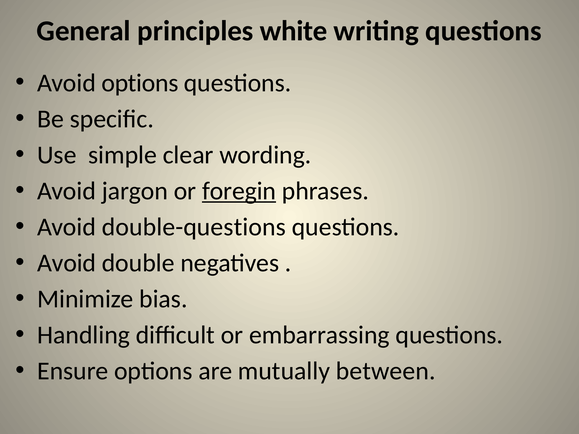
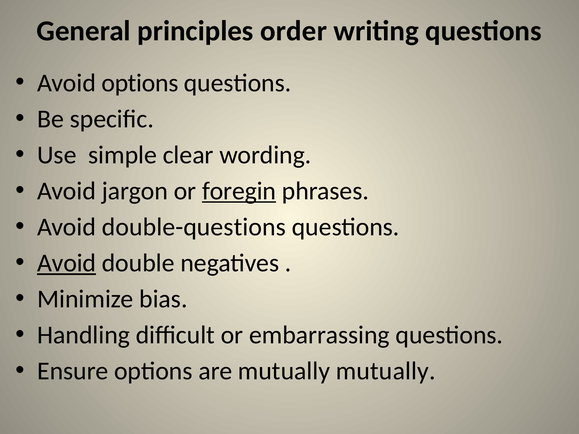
white: white -> order
Avoid at (67, 263) underline: none -> present
mutually between: between -> mutually
